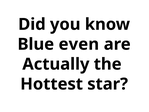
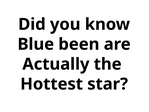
even: even -> been
